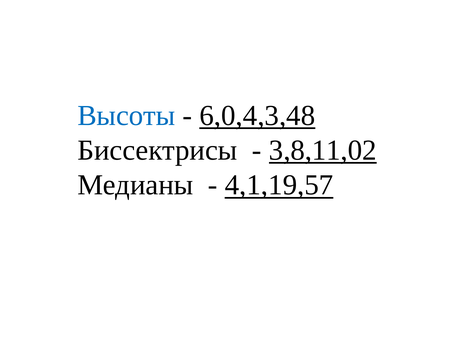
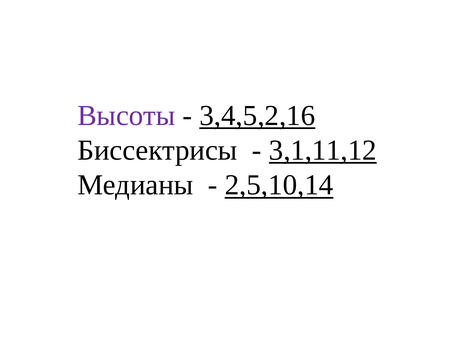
Высоты colour: blue -> purple
6,0,4,3,48: 6,0,4,3,48 -> 3,4,5,2,16
3,8,11,02: 3,8,11,02 -> 3,1,11,12
4,1,19,57: 4,1,19,57 -> 2,5,10,14
